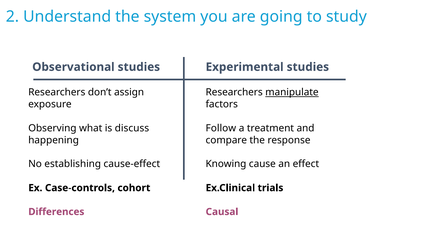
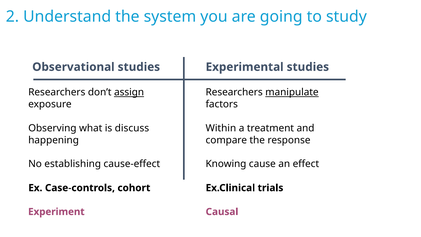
assign underline: none -> present
Follow: Follow -> Within
Differences: Differences -> Experiment
